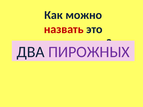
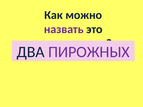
назвать colour: red -> purple
